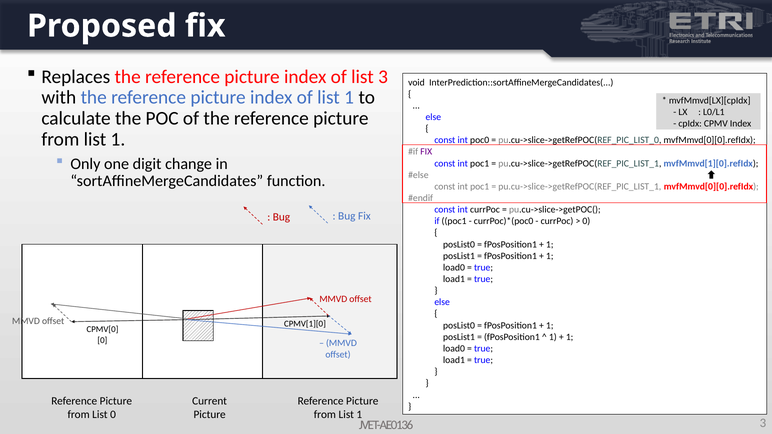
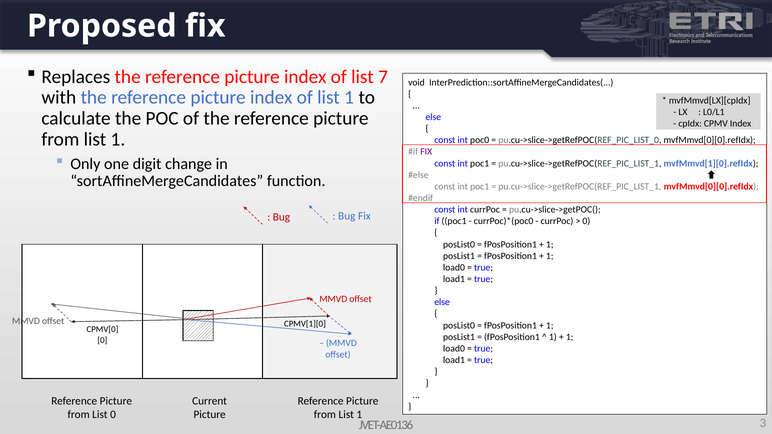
list 3: 3 -> 7
